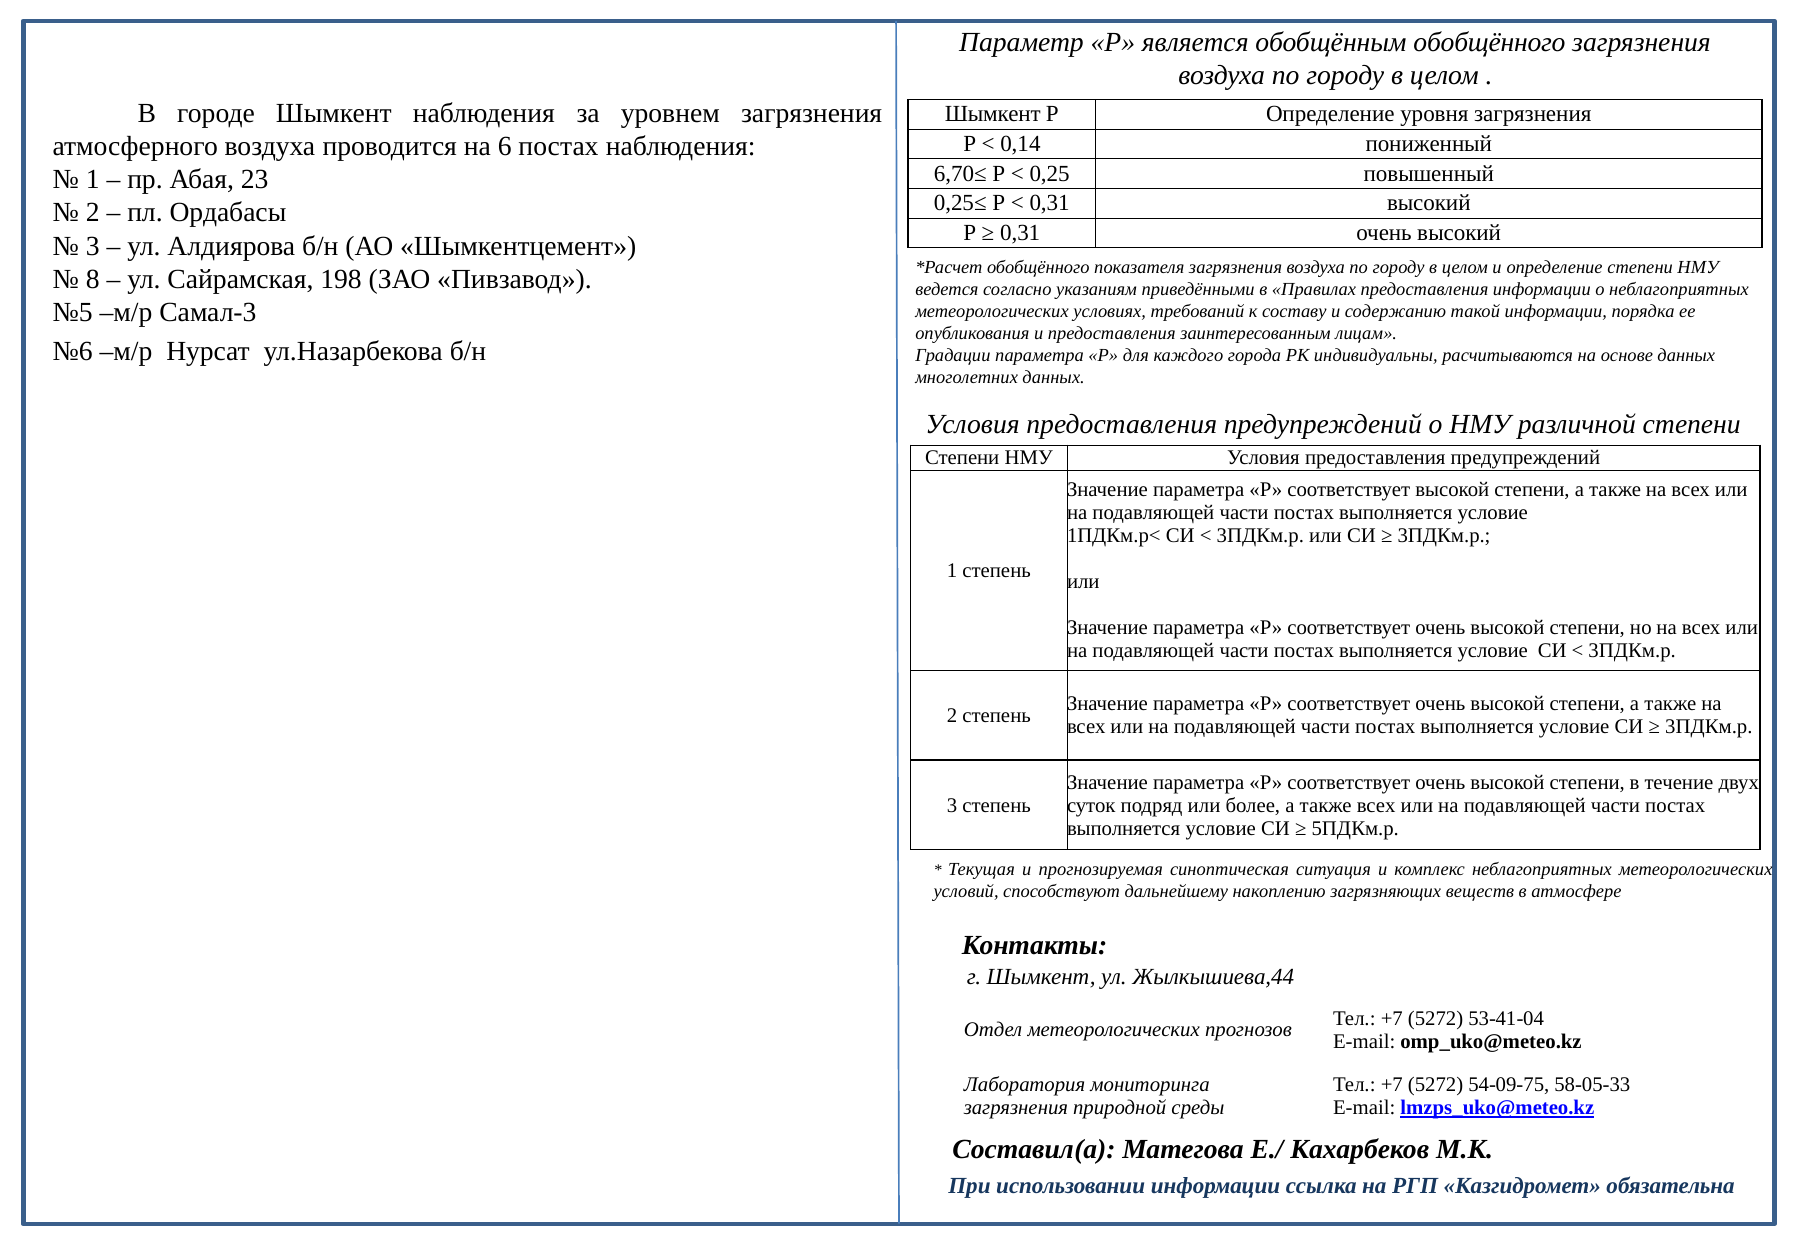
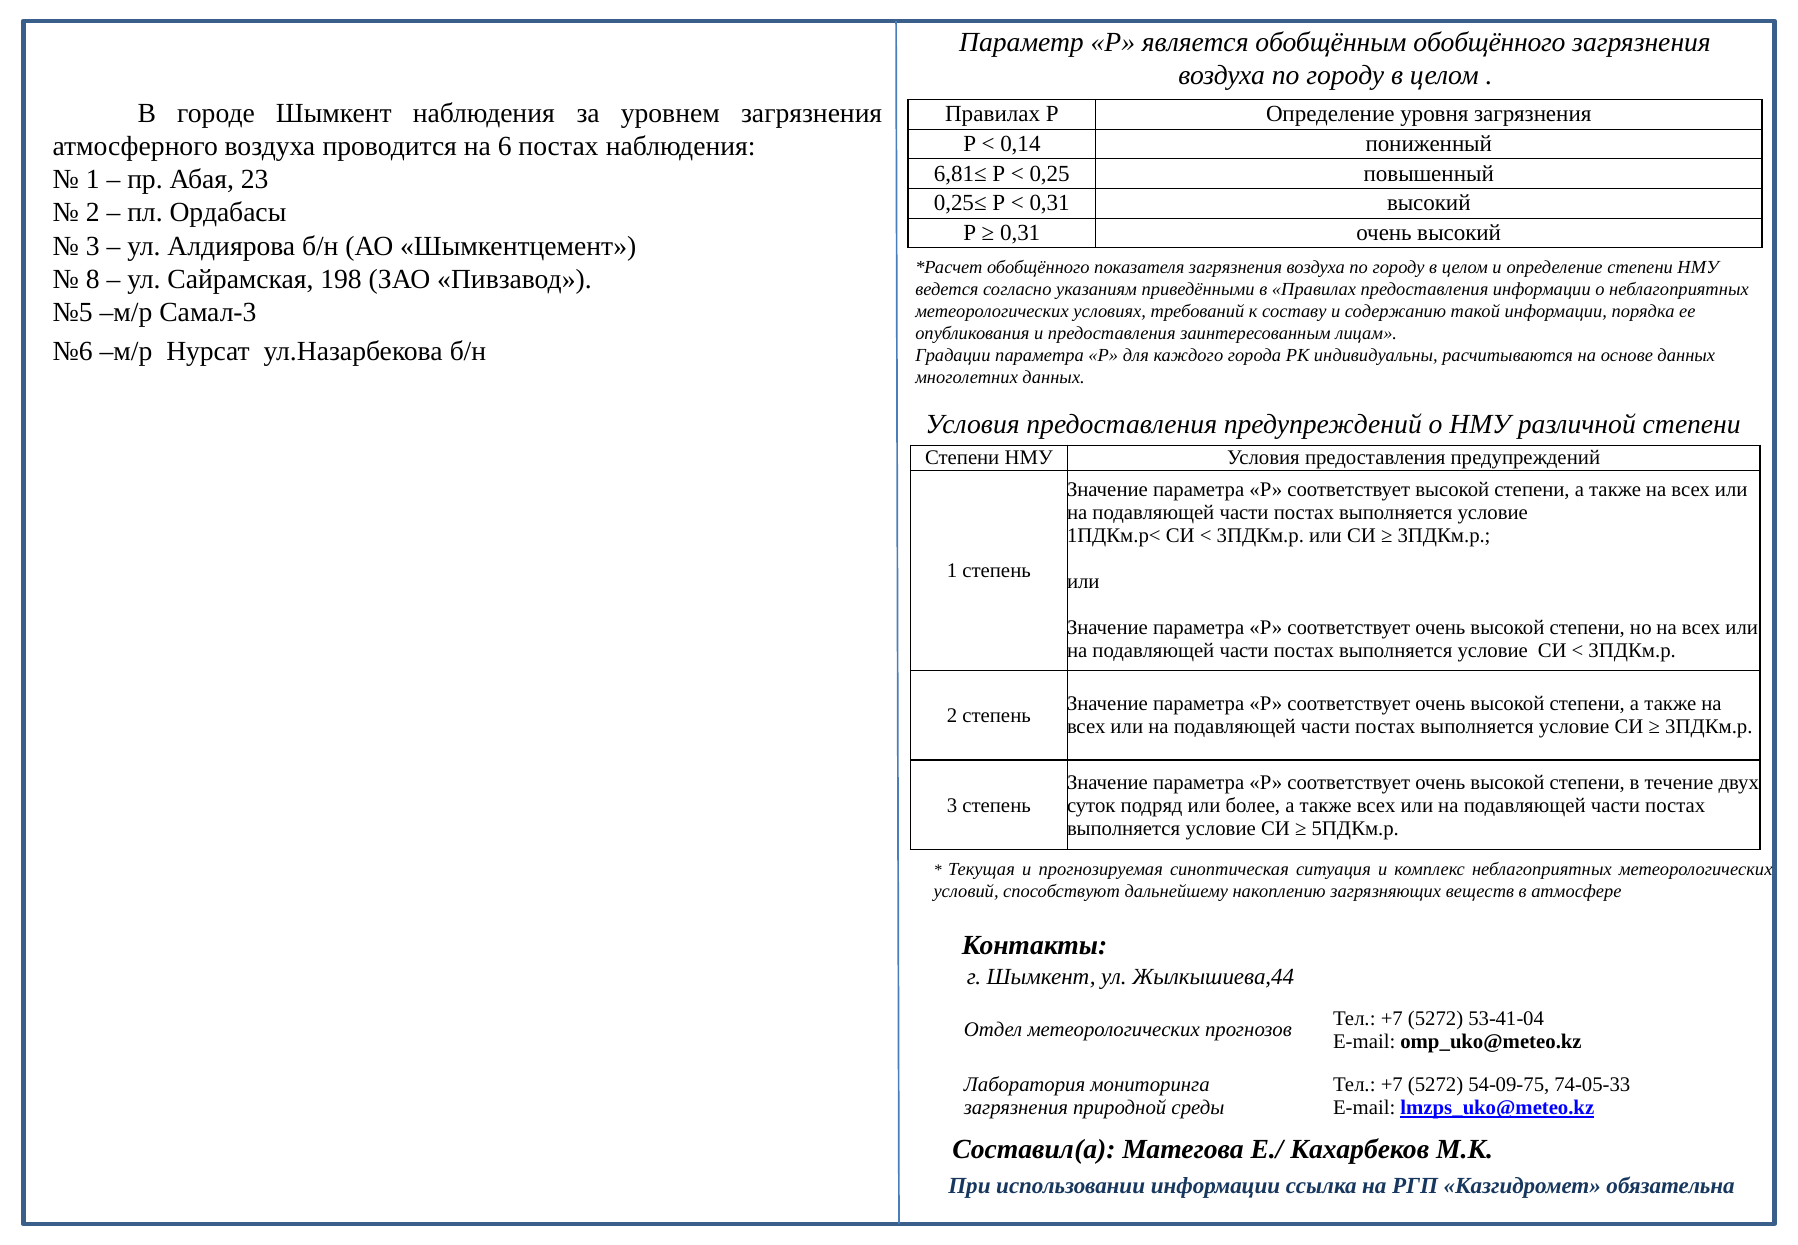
Шымкент at (993, 114): Шымкент -> Правилах
6,70≤: 6,70≤ -> 6,81≤
58-05-33: 58-05-33 -> 74-05-33
